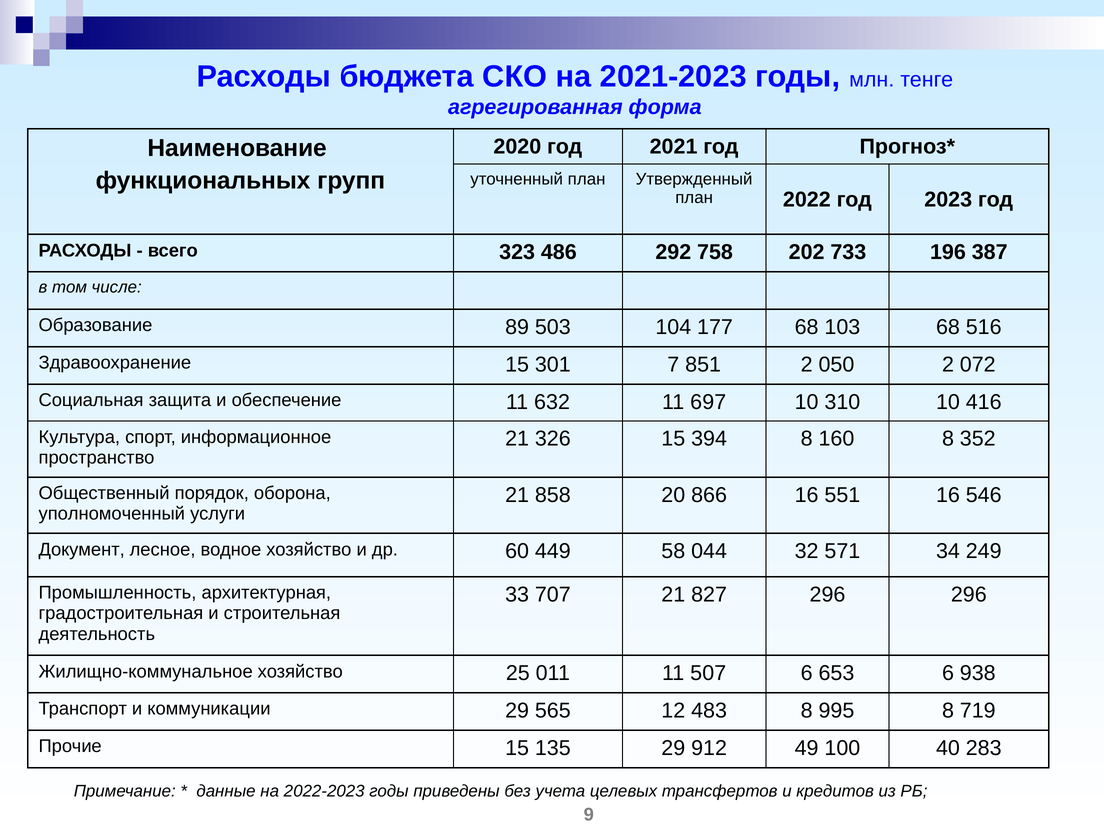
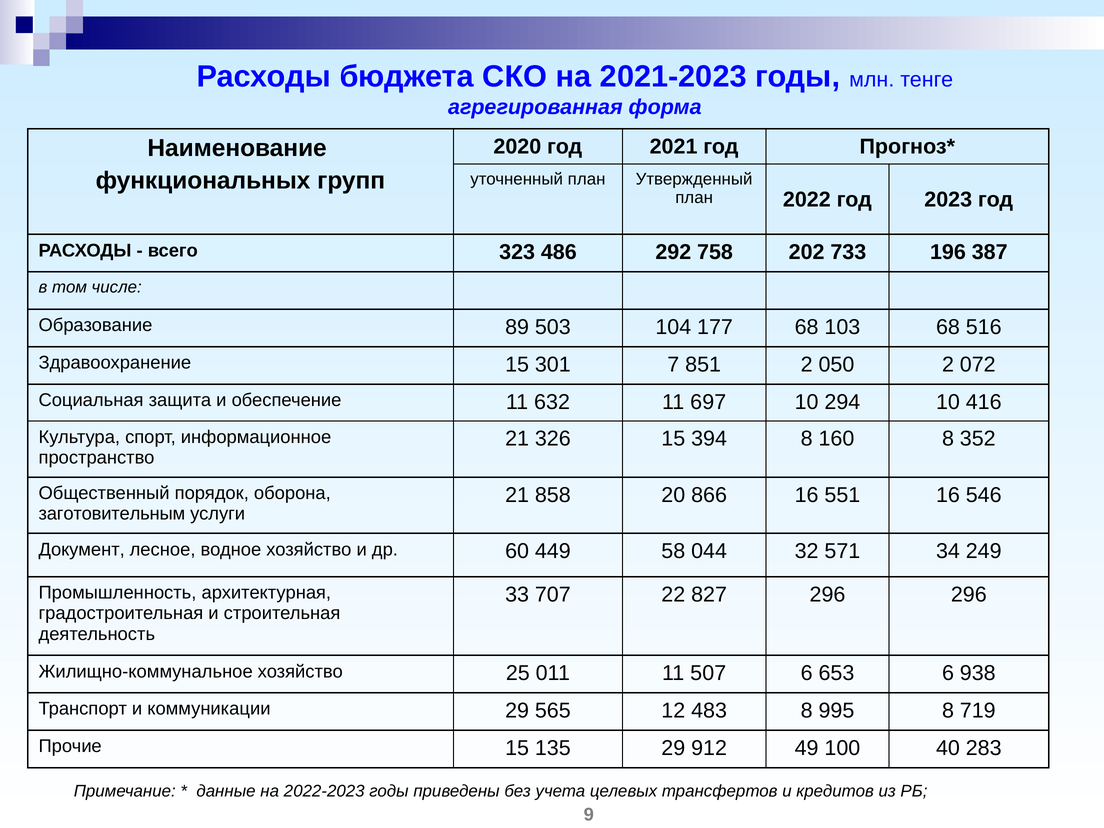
310: 310 -> 294
уполномоченный: уполномоченный -> заготовительным
707 21: 21 -> 22
